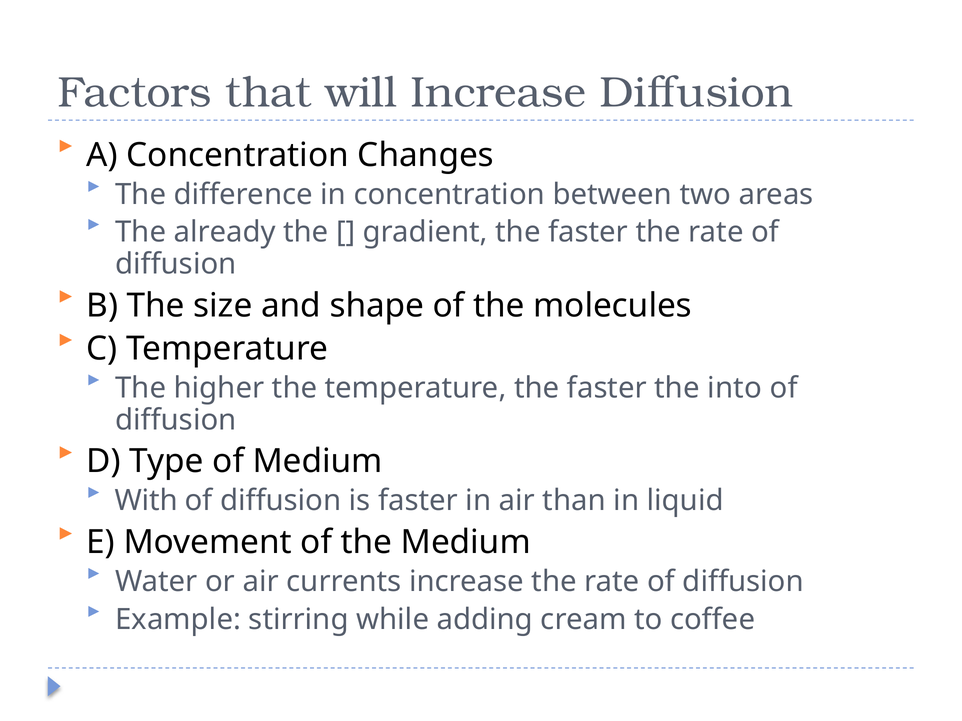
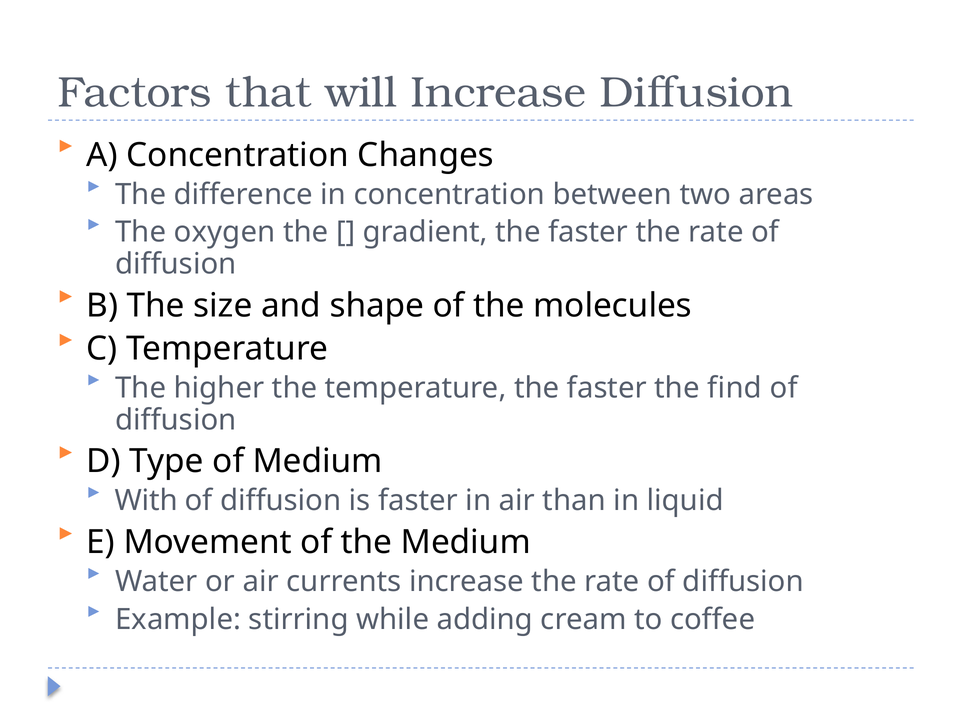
already: already -> oxygen
into: into -> find
